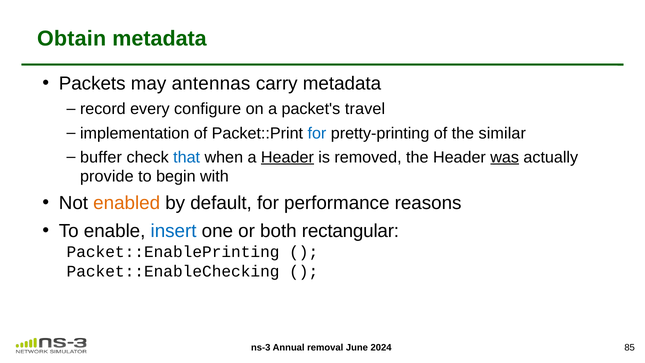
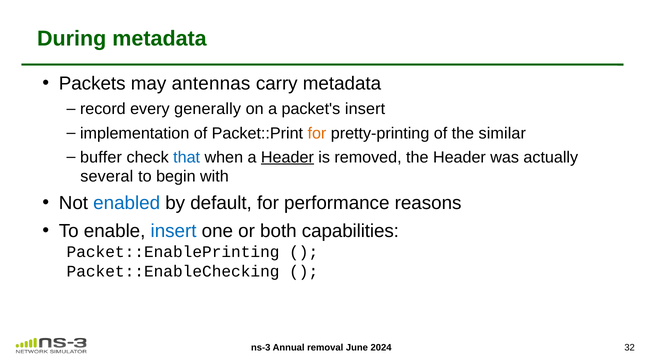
Obtain: Obtain -> During
configure: configure -> generally
packet's travel: travel -> insert
for at (317, 133) colour: blue -> orange
was underline: present -> none
provide: provide -> several
enabled colour: orange -> blue
rectangular: rectangular -> capabilities
85: 85 -> 32
